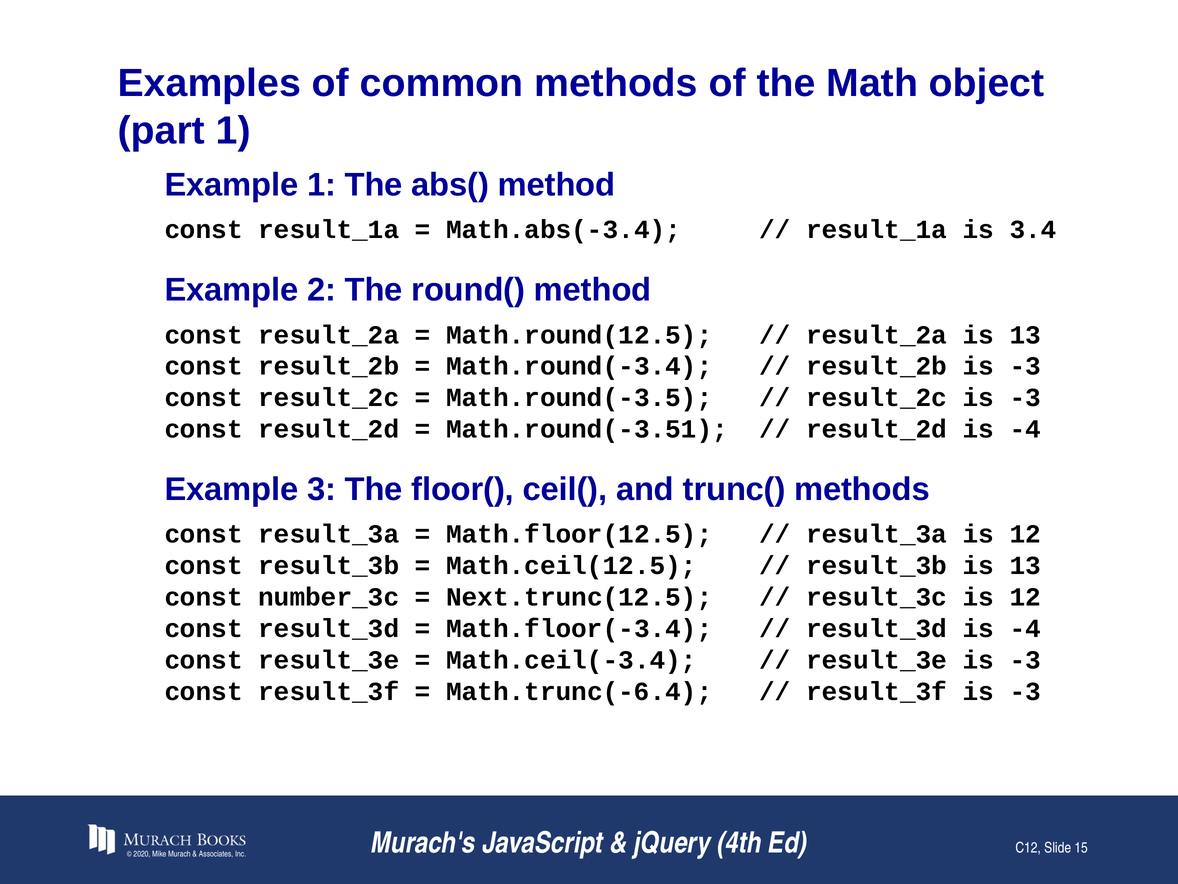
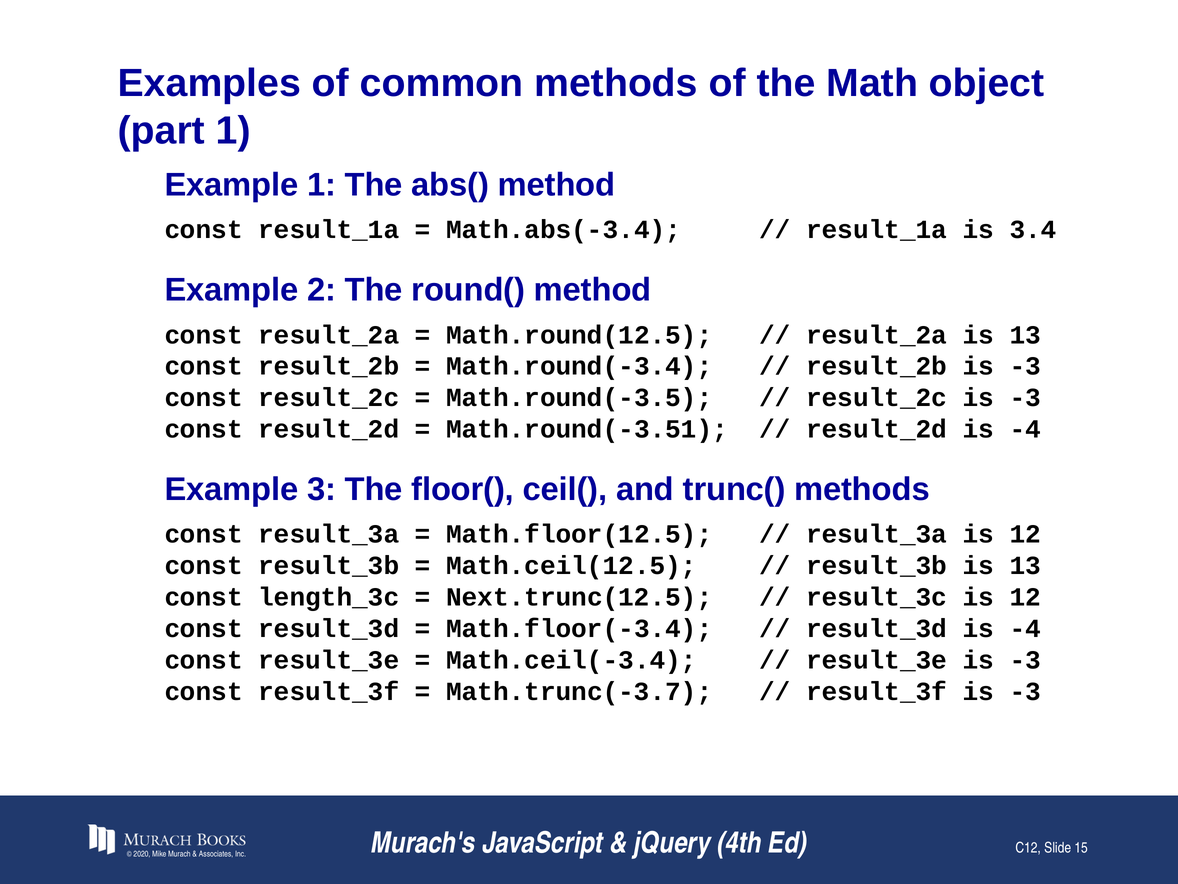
number_3c: number_3c -> length_3c
Math.trunc(-6.4: Math.trunc(-6.4 -> Math.trunc(-3.7
